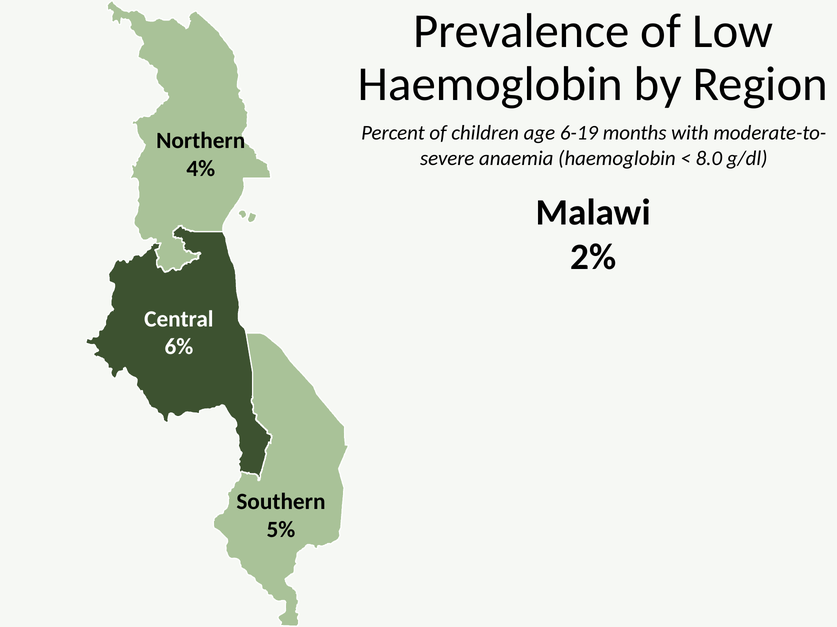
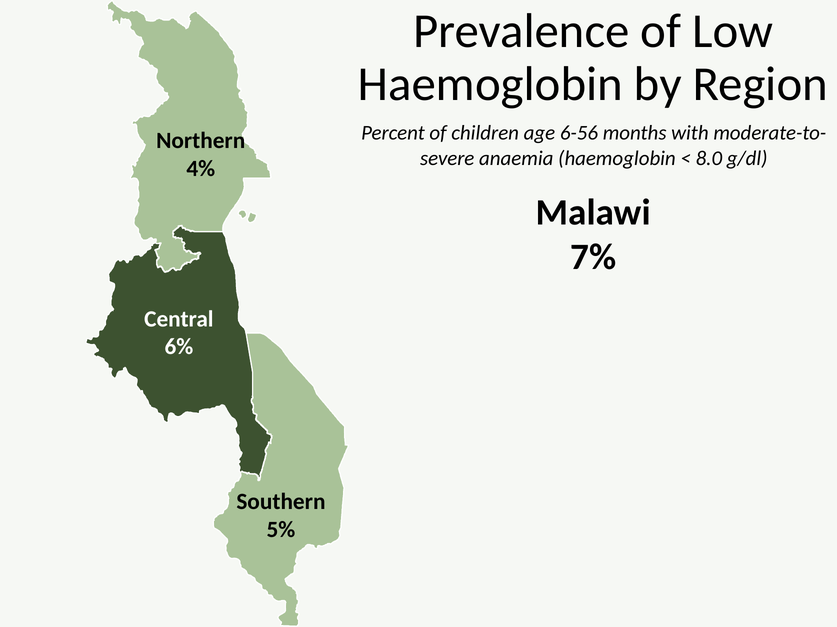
6-19: 6-19 -> 6-56
2%: 2% -> 7%
